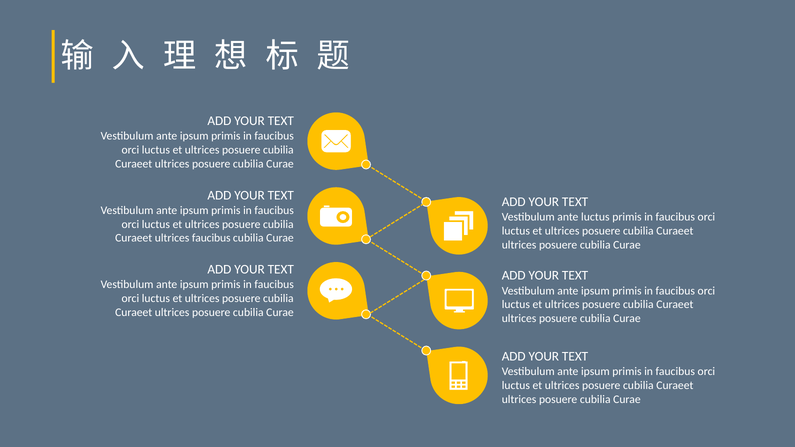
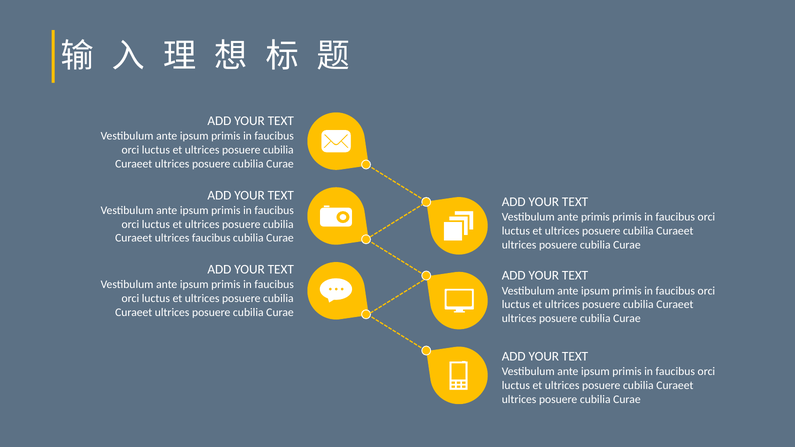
ante luctus: luctus -> primis
